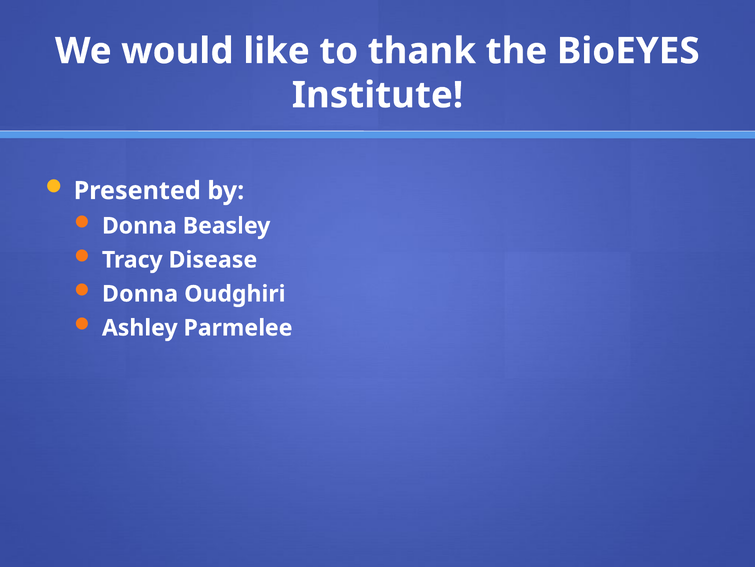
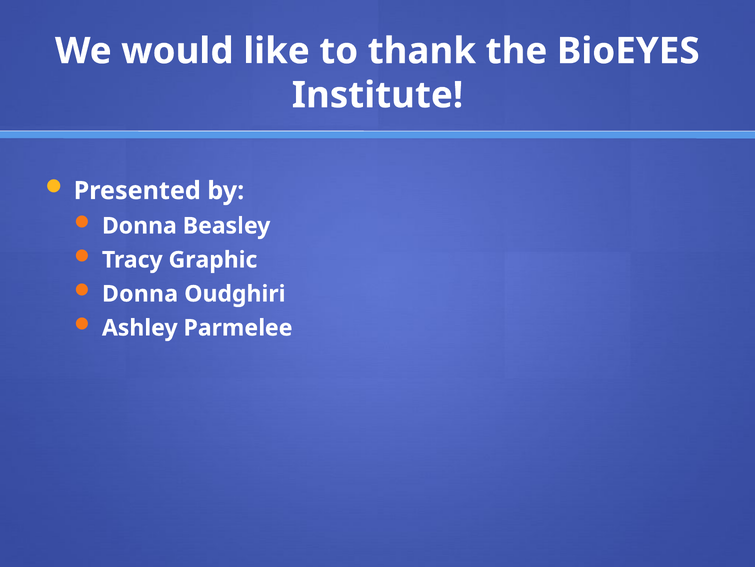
Disease: Disease -> Graphic
